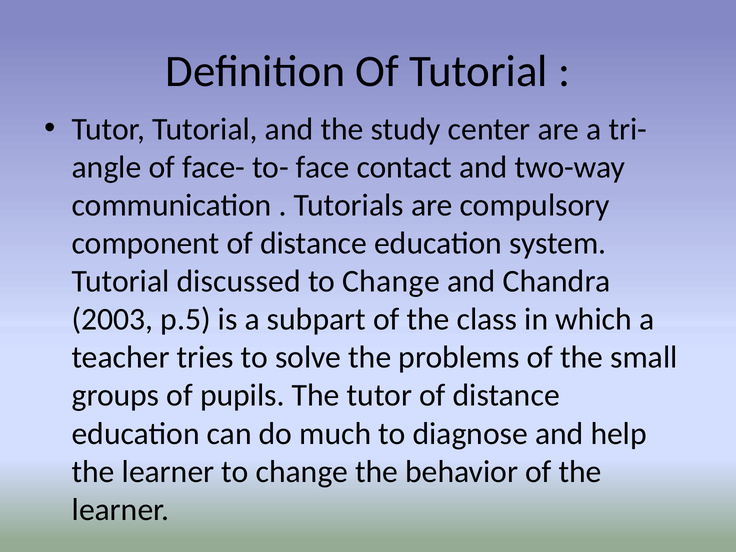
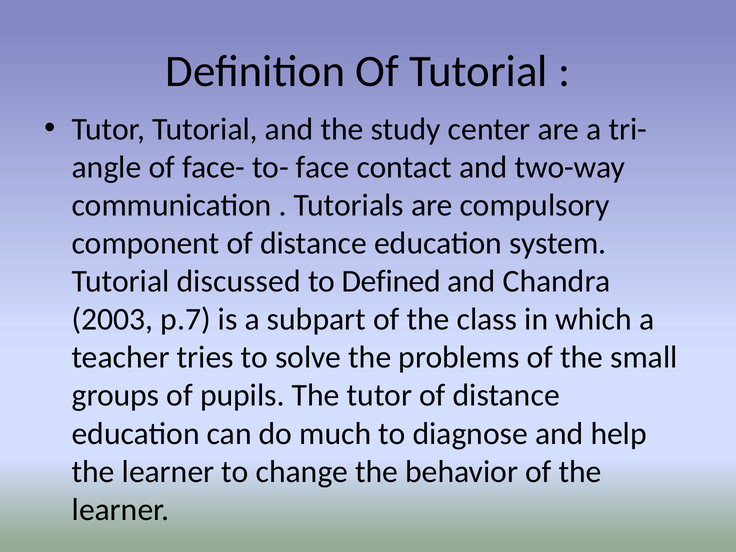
Change at (391, 281): Change -> Defined
p.5: p.5 -> p.7
